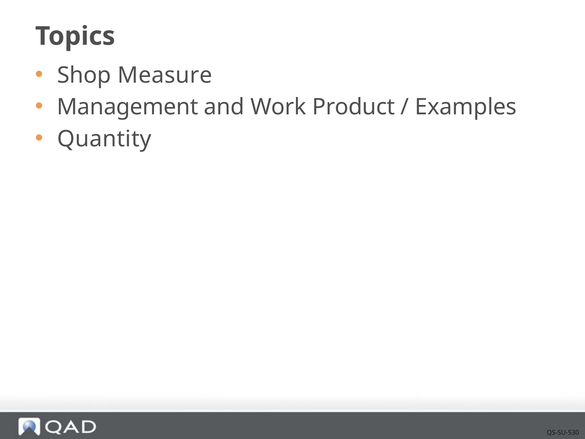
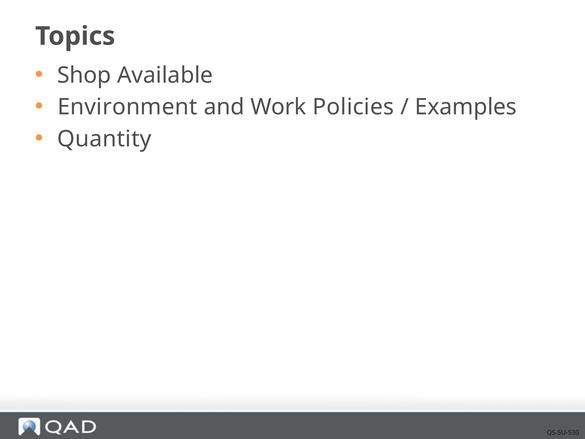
Measure: Measure -> Available
Management: Management -> Environment
Product: Product -> Policies
